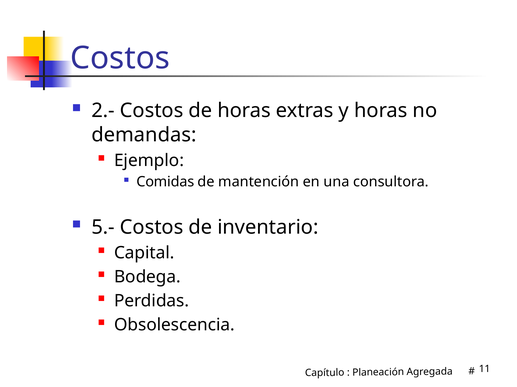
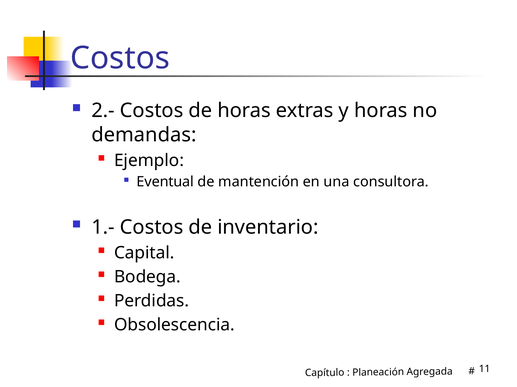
Comidas: Comidas -> Eventual
5.-: 5.- -> 1.-
